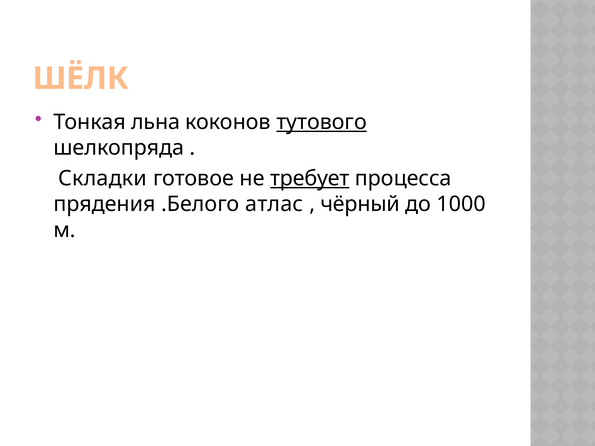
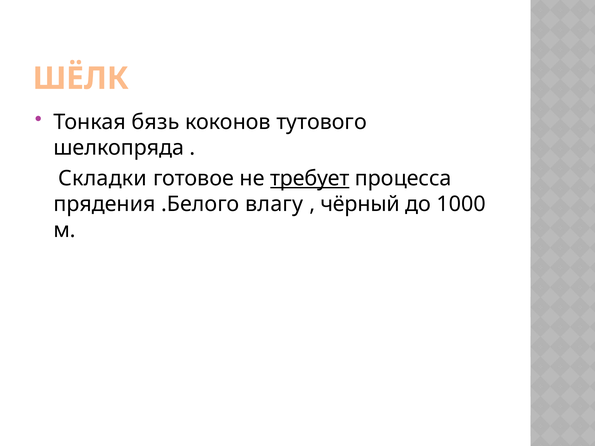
льна: льна -> бязь
тутового underline: present -> none
атлас: атлас -> влагу
